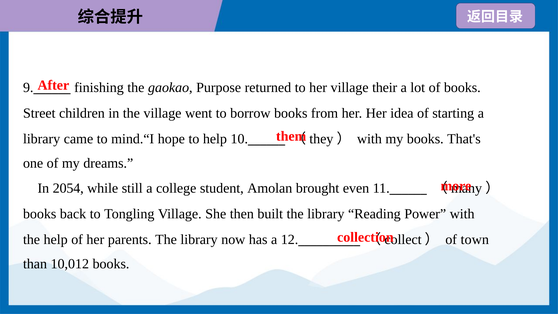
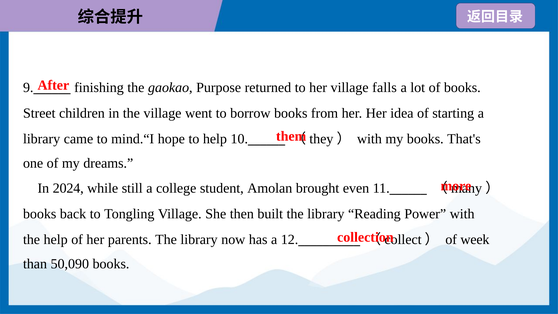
their: their -> falls
2054: 2054 -> 2024
town: town -> week
10,012: 10,012 -> 50,090
